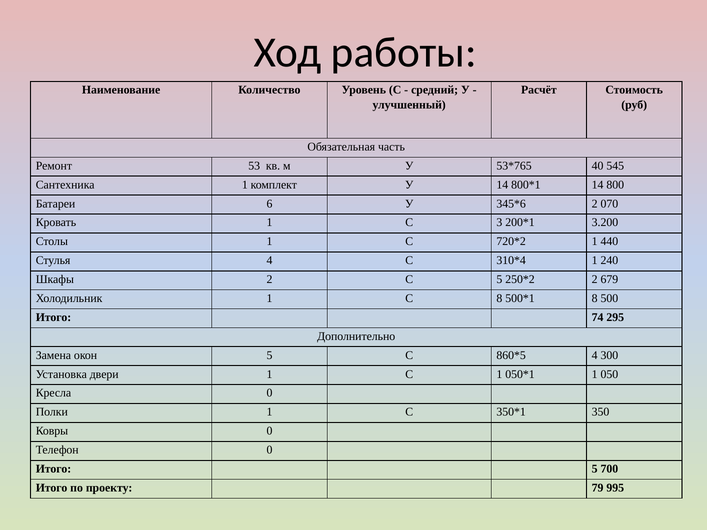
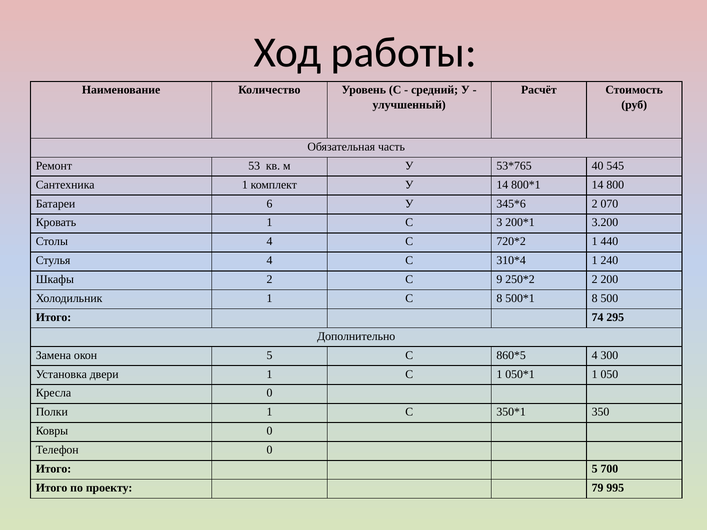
Столы 1: 1 -> 4
С 5: 5 -> 9
679: 679 -> 200
